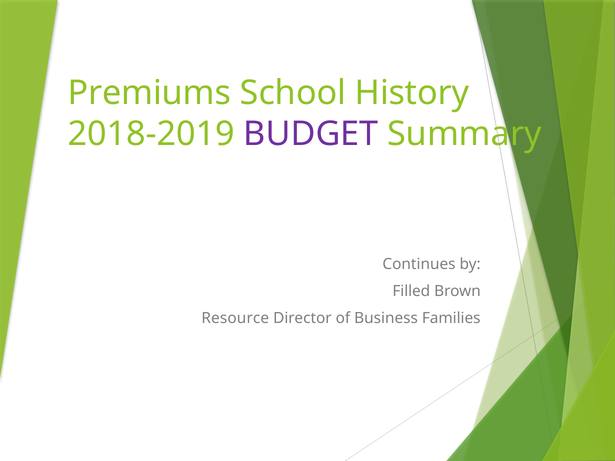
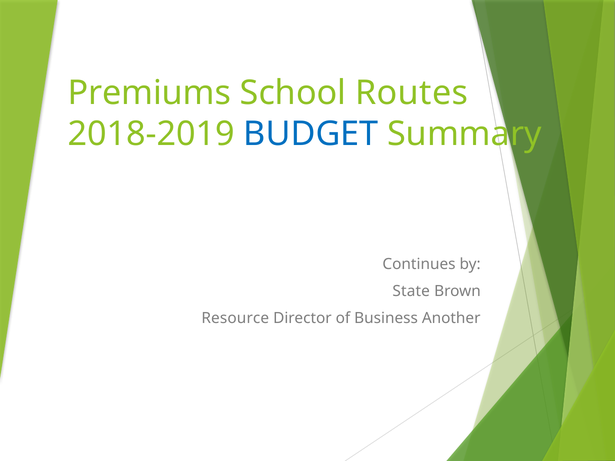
History: History -> Routes
BUDGET colour: purple -> blue
Filled: Filled -> State
Families: Families -> Another
